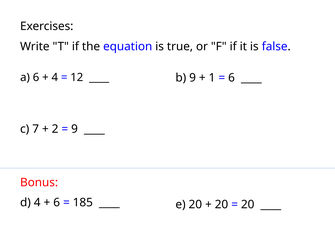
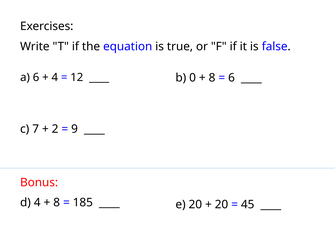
b 9: 9 -> 0
1 at (212, 78): 1 -> 8
6 at (57, 203): 6 -> 8
20 at (248, 205): 20 -> 45
